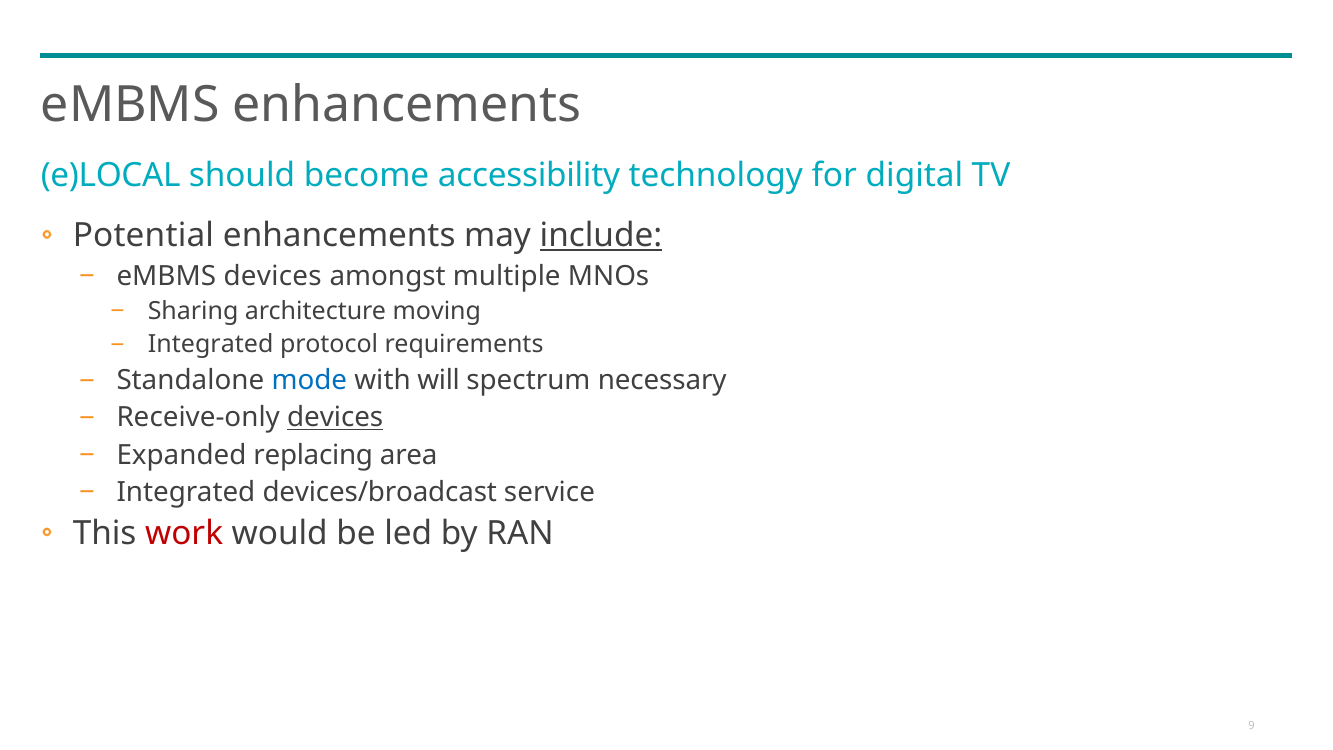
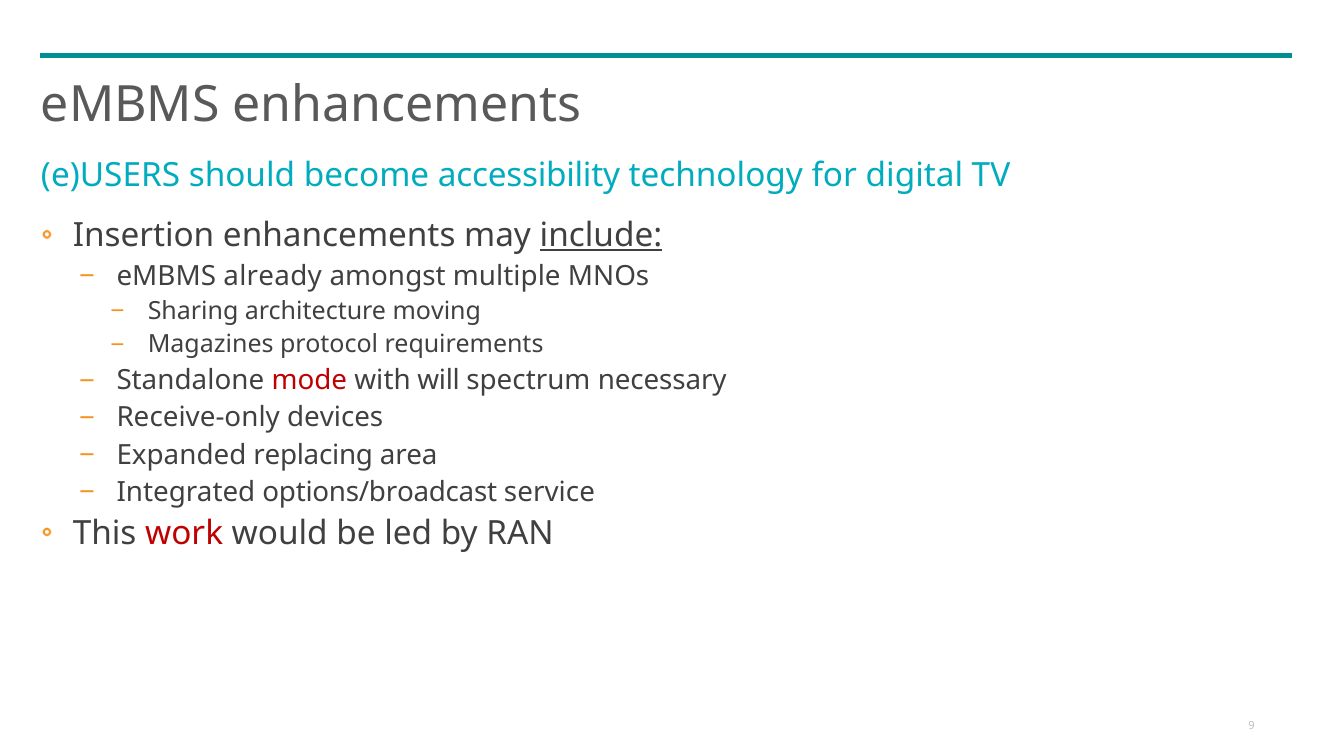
e)LOCAL: e)LOCAL -> e)USERS
Potential: Potential -> Insertion
eMBMS devices: devices -> already
Integrated at (211, 345): Integrated -> Magazines
mode colour: blue -> red
devices at (335, 418) underline: present -> none
devices/broadcast: devices/broadcast -> options/broadcast
